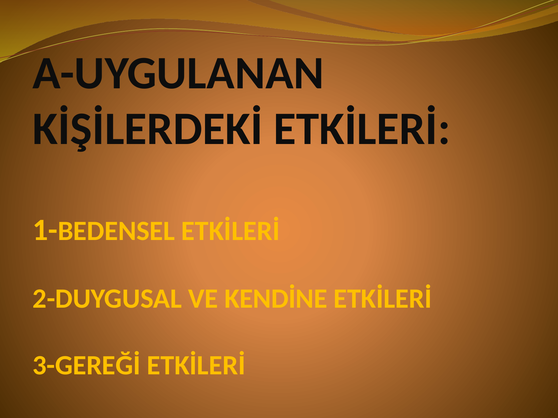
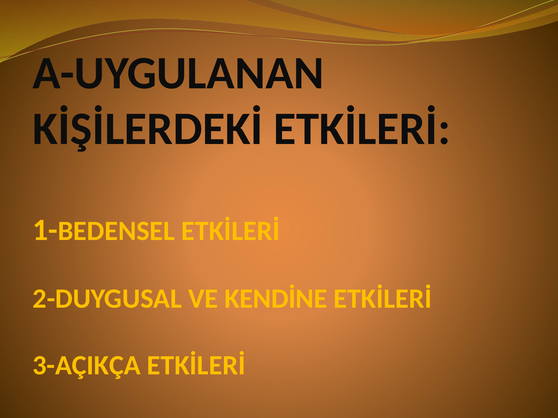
3-GEREĞİ: 3-GEREĞİ -> 3-AÇIKÇA
